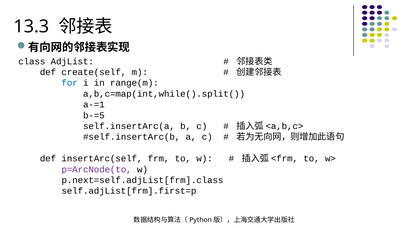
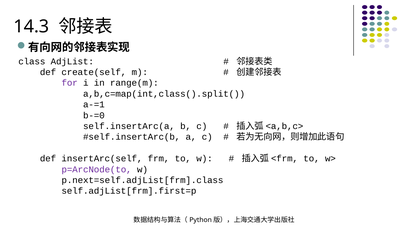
13.3: 13.3 -> 14.3
for colour: blue -> purple
a,b,c=map(int,while().split(: a,b,c=map(int,while().split( -> a,b,c=map(int,class().split(
b-=5: b-=5 -> b-=0
